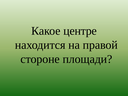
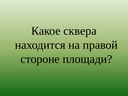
центре: центре -> сквера
